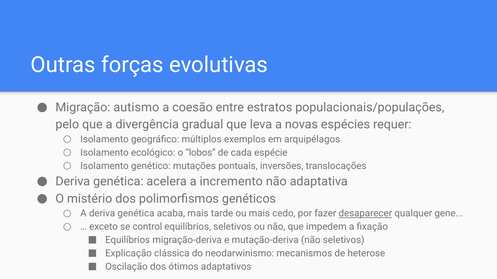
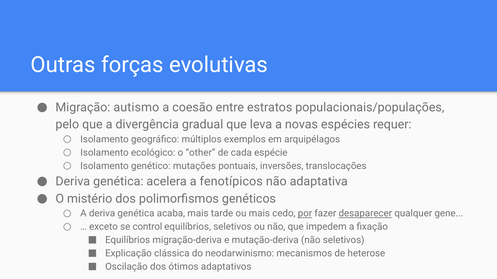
lobos: lobos -> other
incremento: incremento -> fenotípicos
por underline: none -> present
